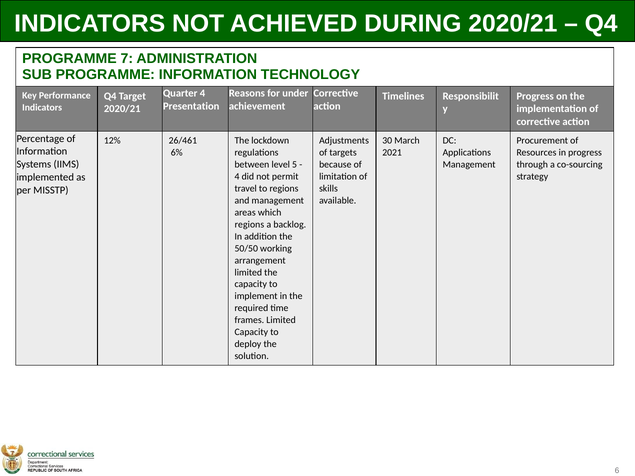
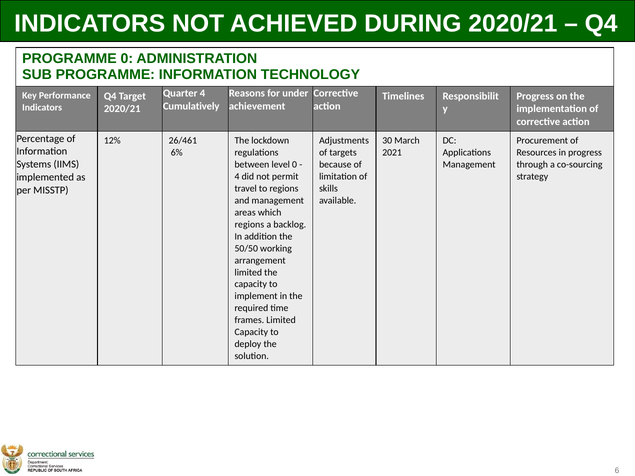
PROGRAMME 7: 7 -> 0
Presentation: Presentation -> Cumulatively
level 5: 5 -> 0
